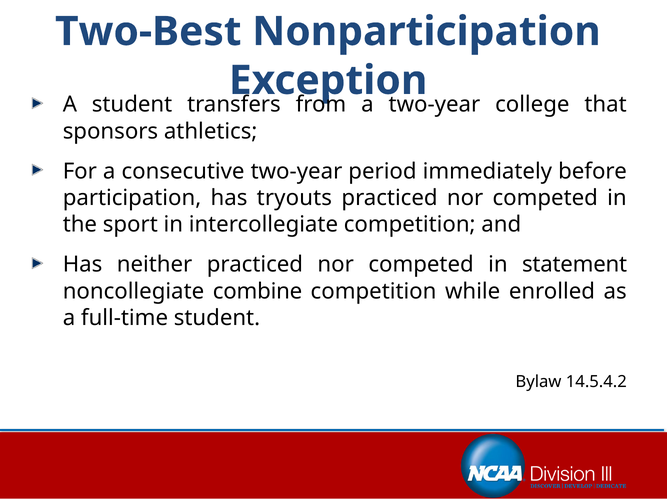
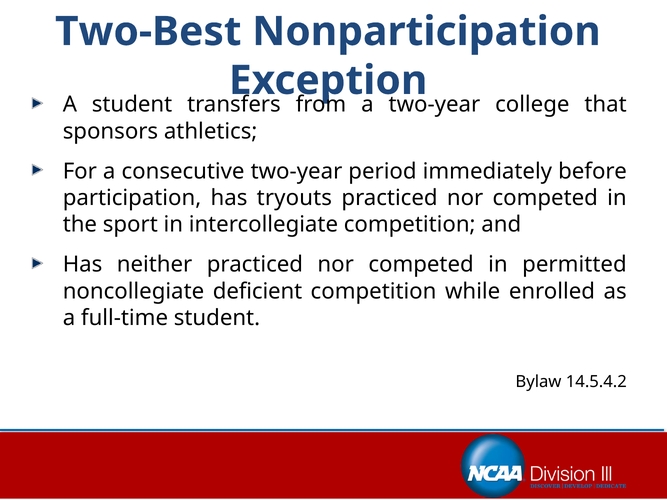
statement: statement -> permitted
combine: combine -> deficient
